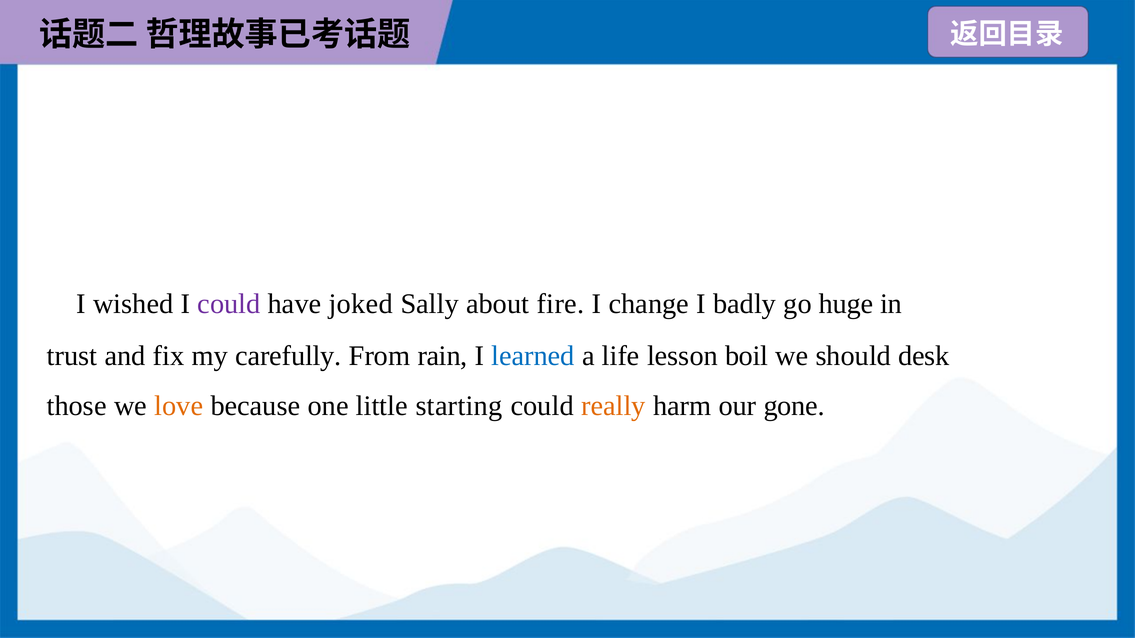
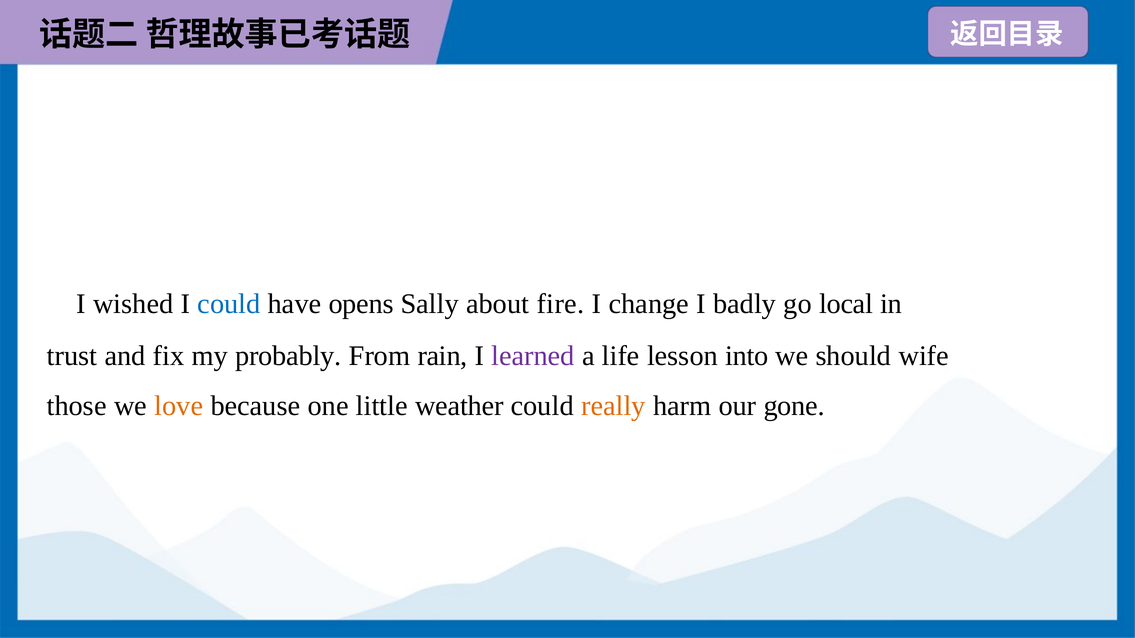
could at (229, 304) colour: purple -> blue
joked: joked -> opens
huge: huge -> local
carefully: carefully -> probably
learned colour: blue -> purple
boil: boil -> into
desk: desk -> wife
starting: starting -> weather
